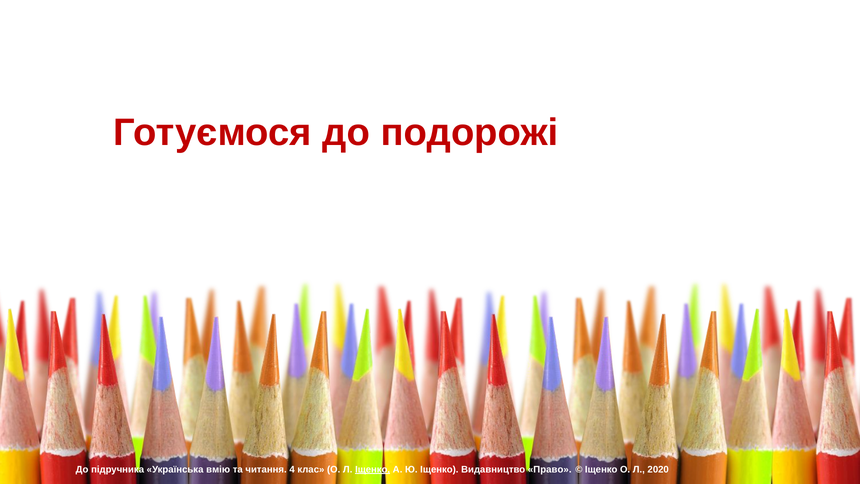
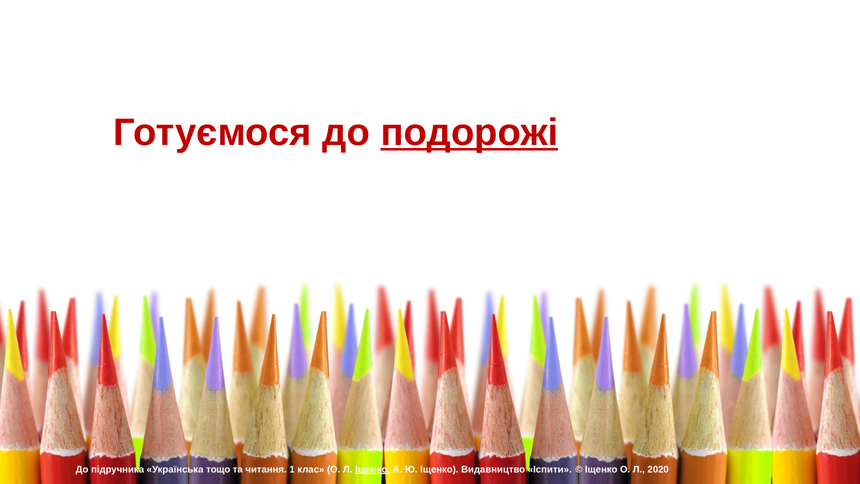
подорожі underline: none -> present
вмію: вмію -> тощо
4: 4 -> 1
Право: Право -> Іспити
